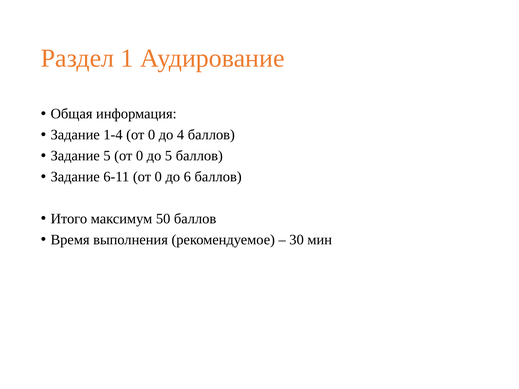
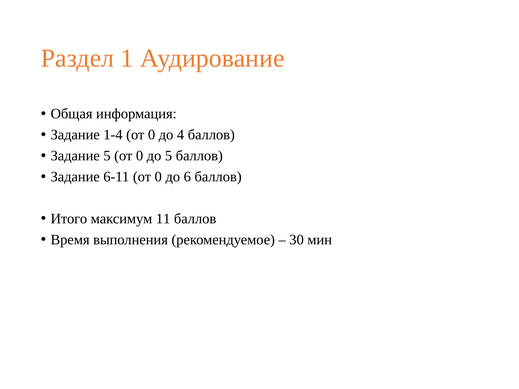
50: 50 -> 11
